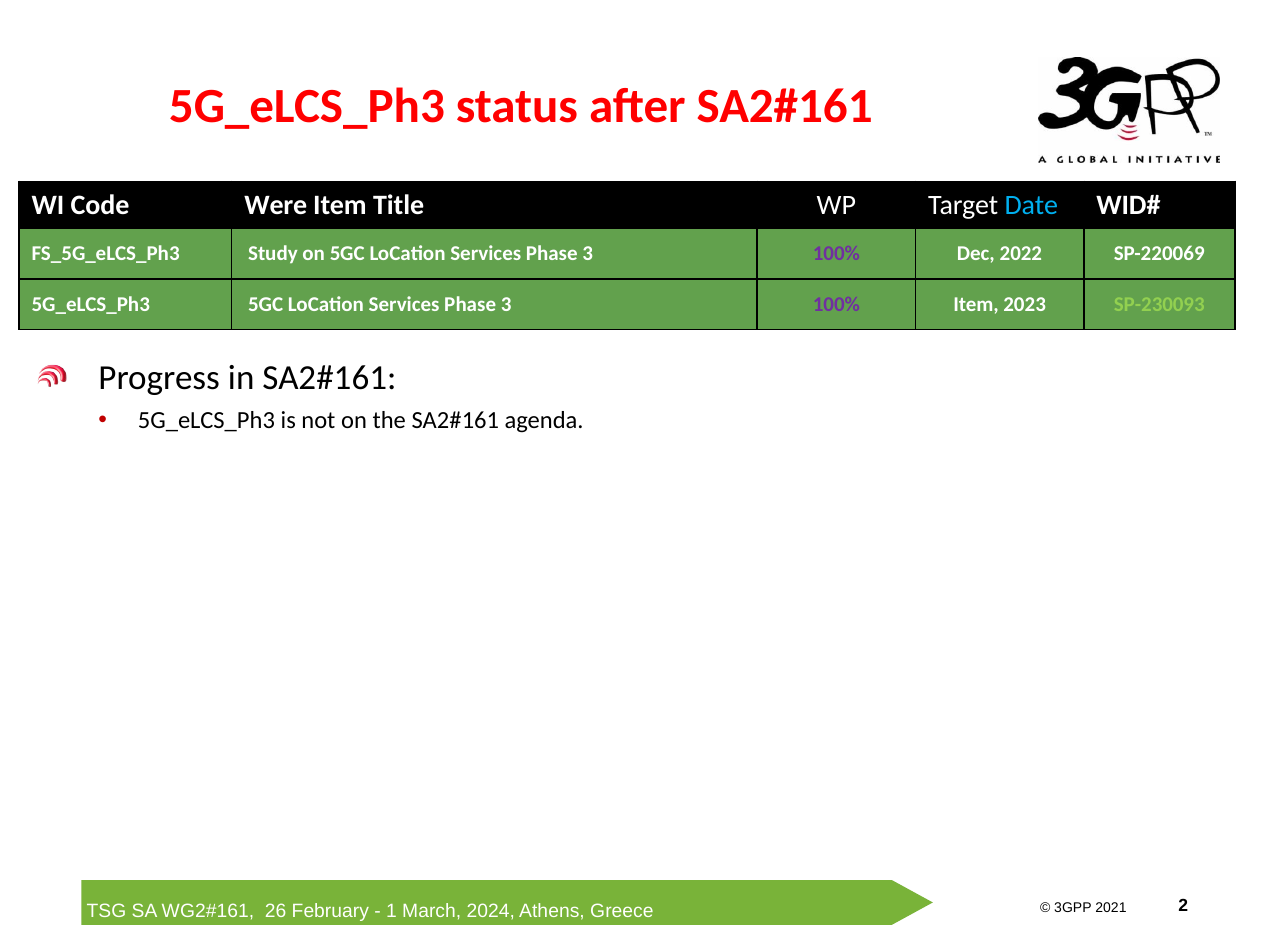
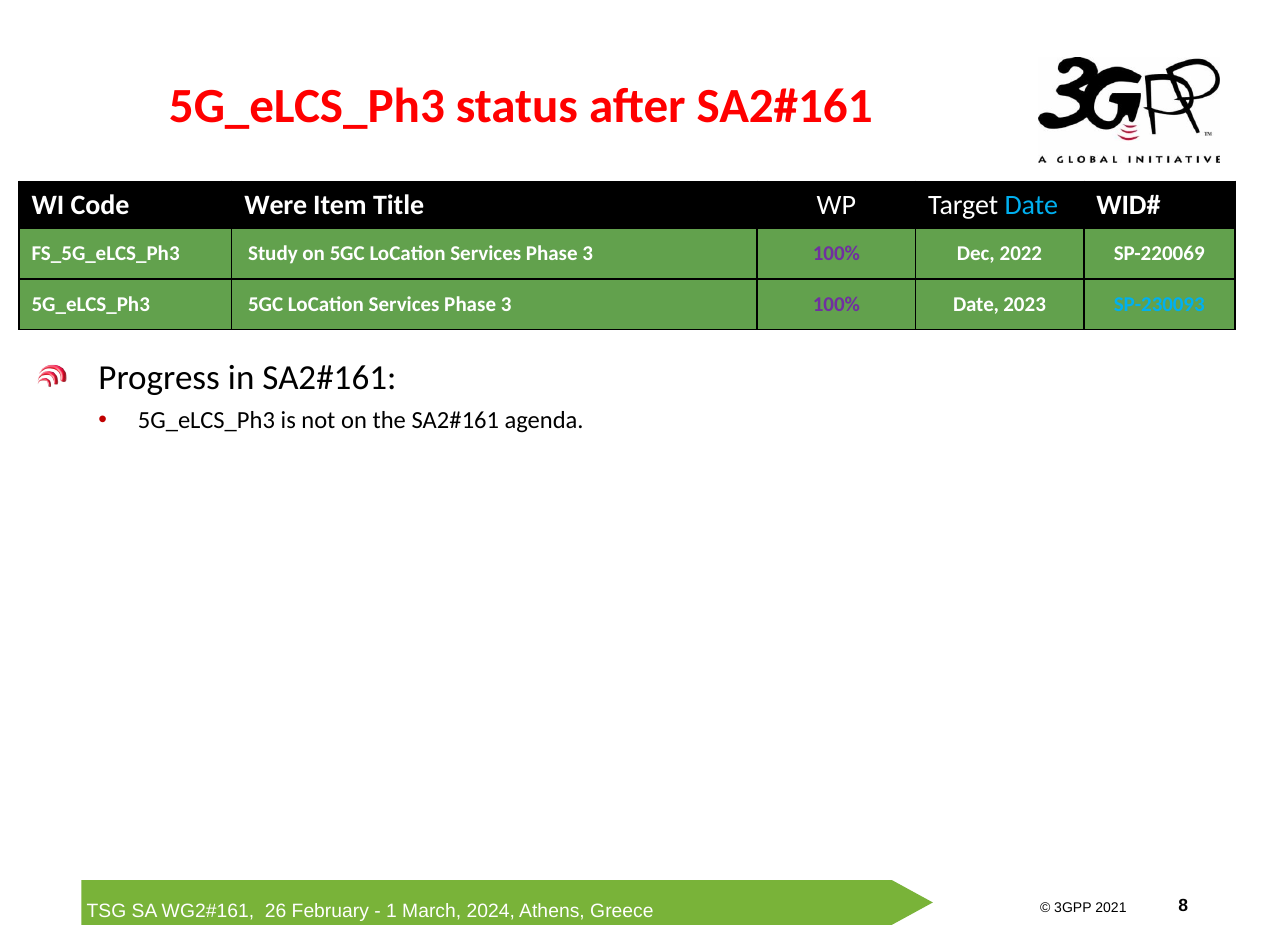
100% Item: Item -> Date
SP-230093 colour: light green -> light blue
2: 2 -> 8
